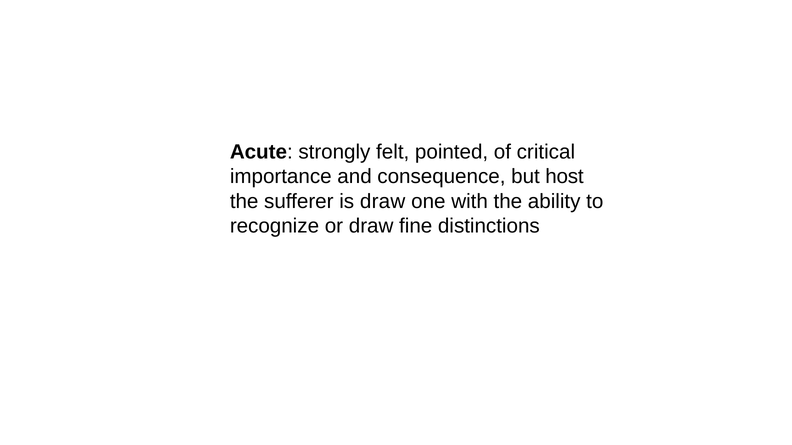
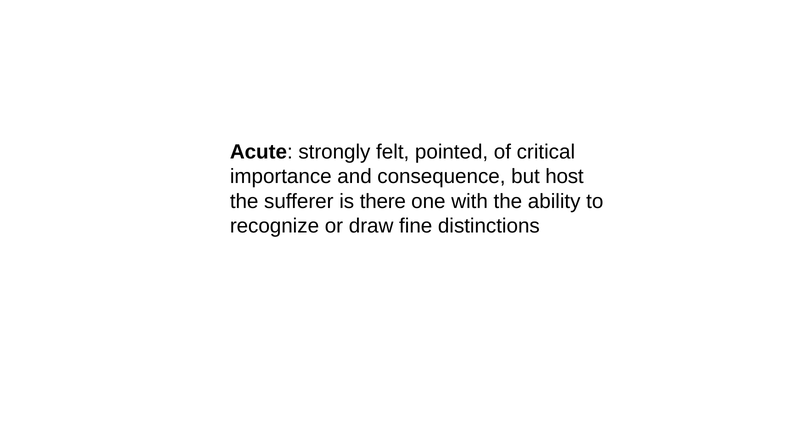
is draw: draw -> there
